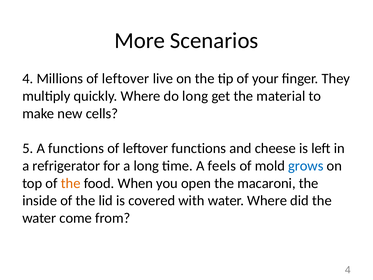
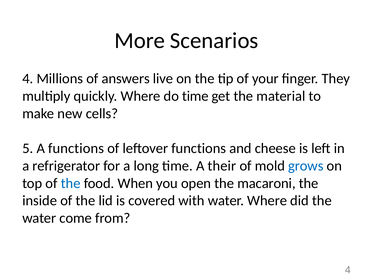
Millions of leftover: leftover -> answers
do long: long -> time
feels: feels -> their
the at (71, 183) colour: orange -> blue
